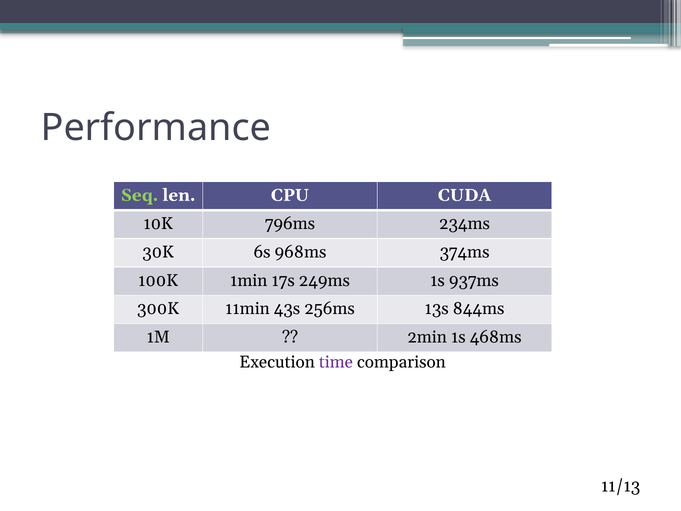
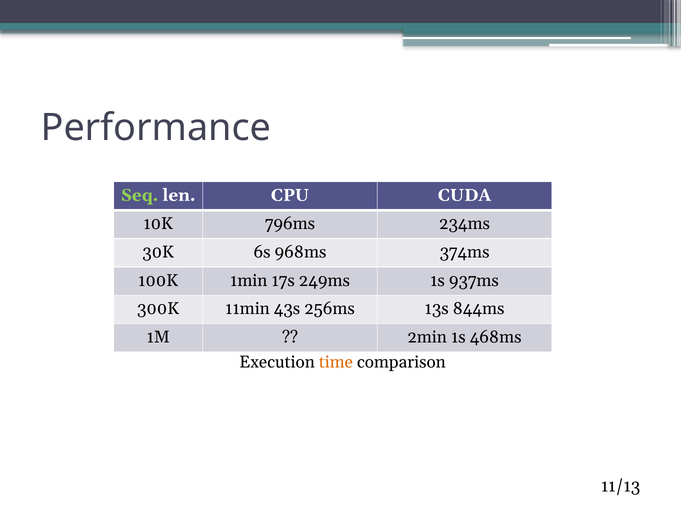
time colour: purple -> orange
